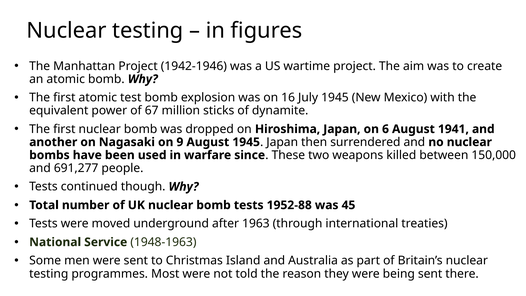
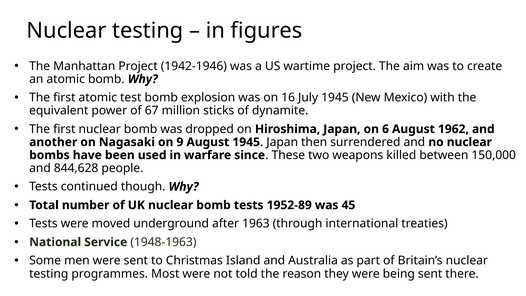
1941: 1941 -> 1962
691,277: 691,277 -> 844,628
1952-88: 1952-88 -> 1952-89
